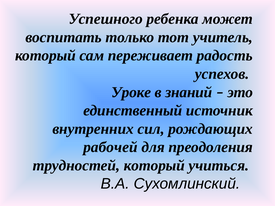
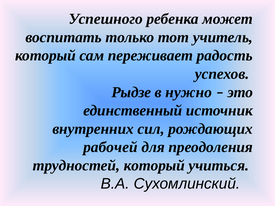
Уроке: Уроке -> Рыдзе
знаний: знаний -> нужно
